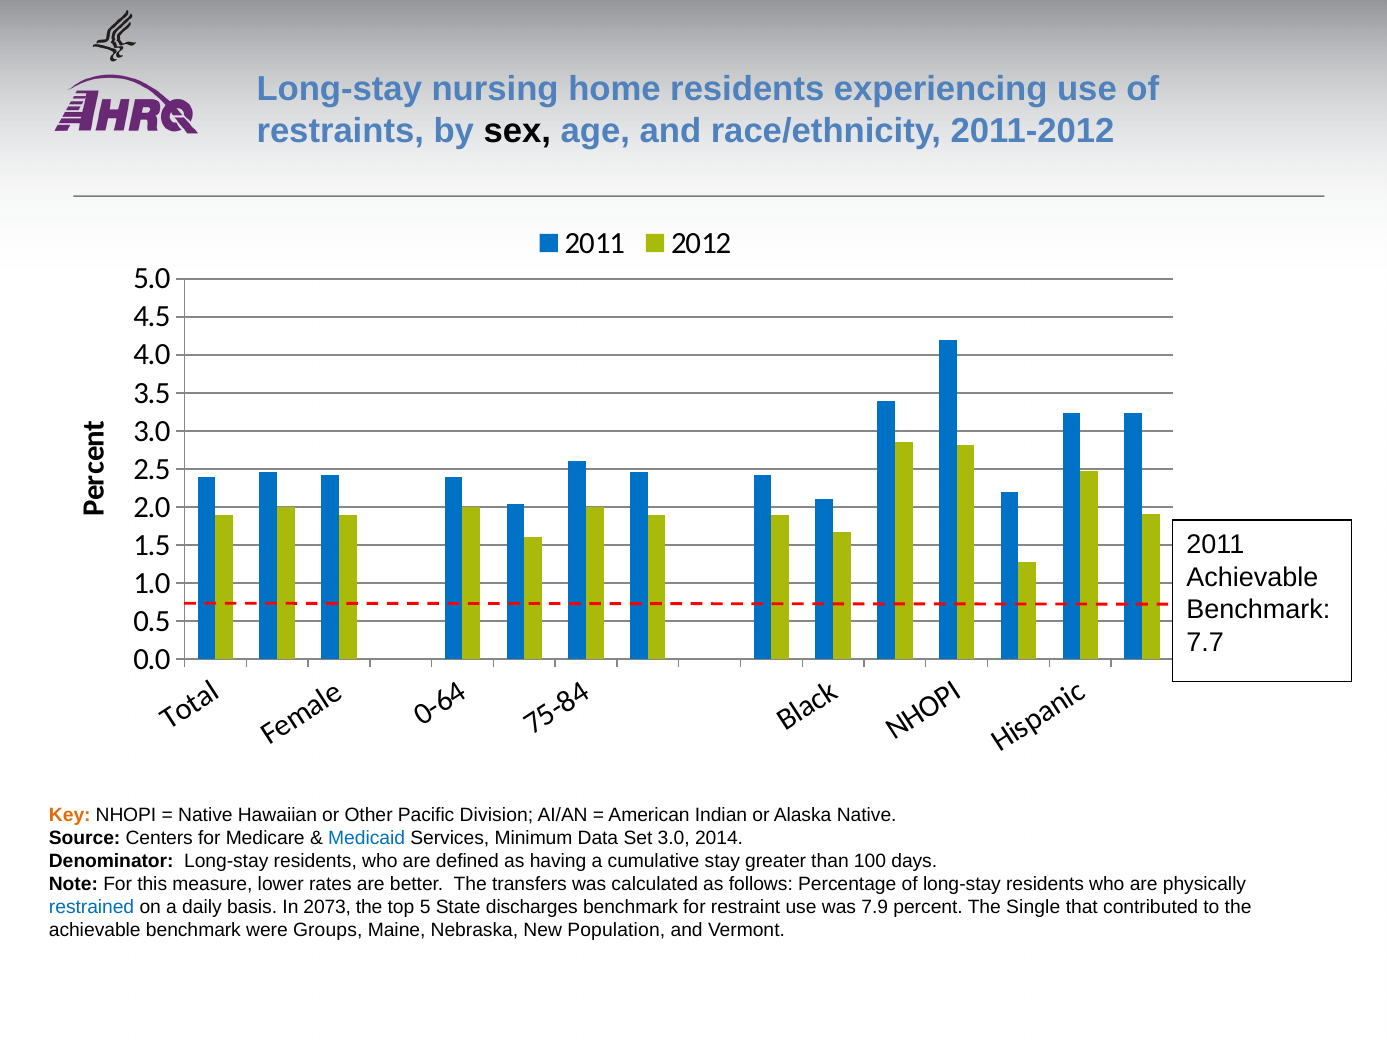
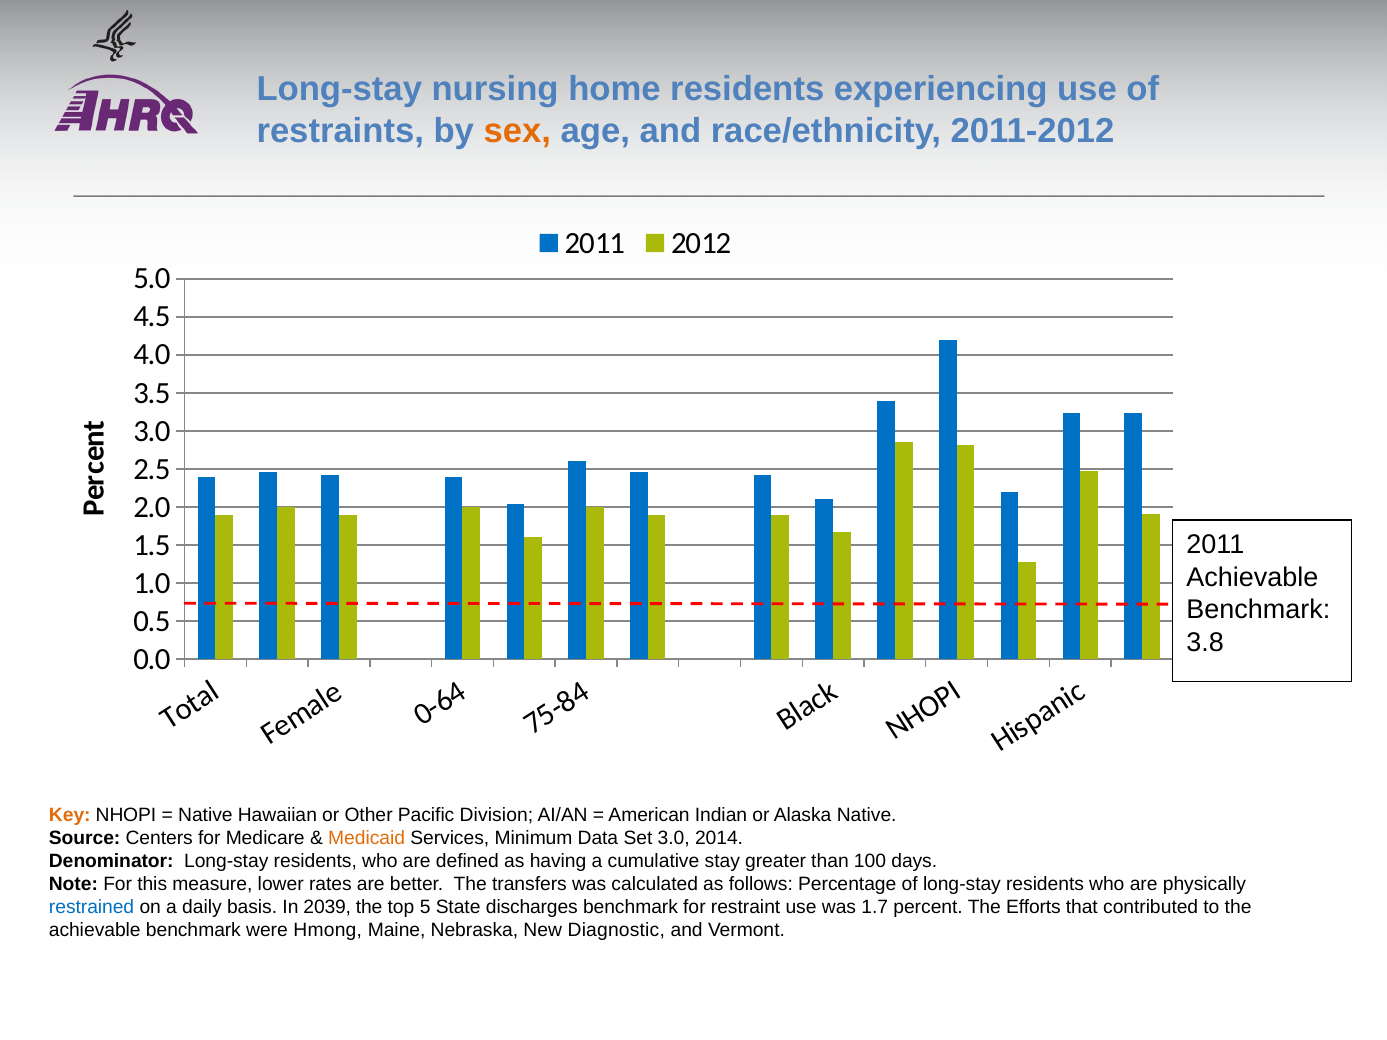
sex colour: black -> orange
7.7: 7.7 -> 3.8
Medicaid colour: blue -> orange
2073: 2073 -> 2039
7.9: 7.9 -> 1.7
Single: Single -> Efforts
Groups: Groups -> Hmong
Population: Population -> Diagnostic
